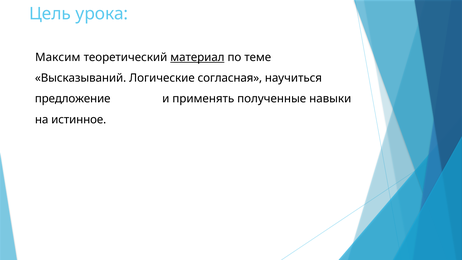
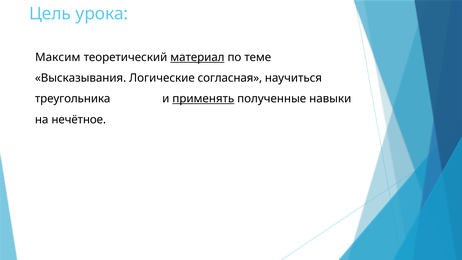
Высказываний: Высказываний -> Высказывания
предложение: предложение -> треугольника
применять underline: none -> present
истинное: истинное -> нечётное
